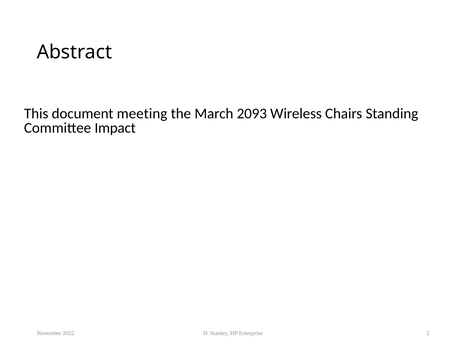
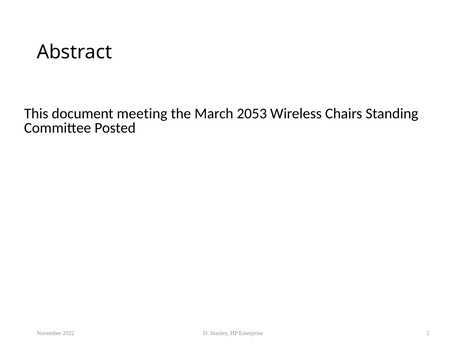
2093: 2093 -> 2053
Impact: Impact -> Posted
